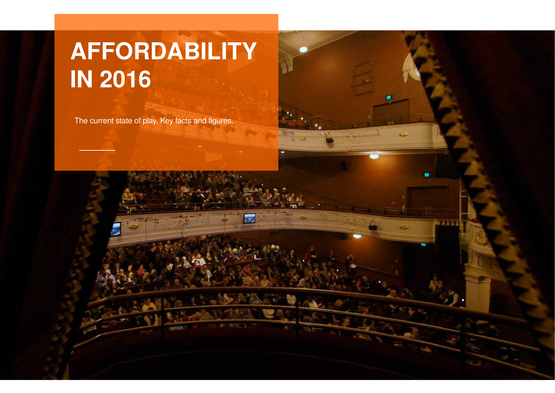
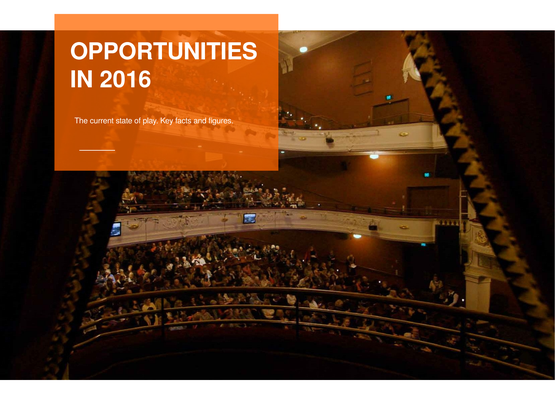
AFFORDABILITY: AFFORDABILITY -> OPPORTUNITIES
